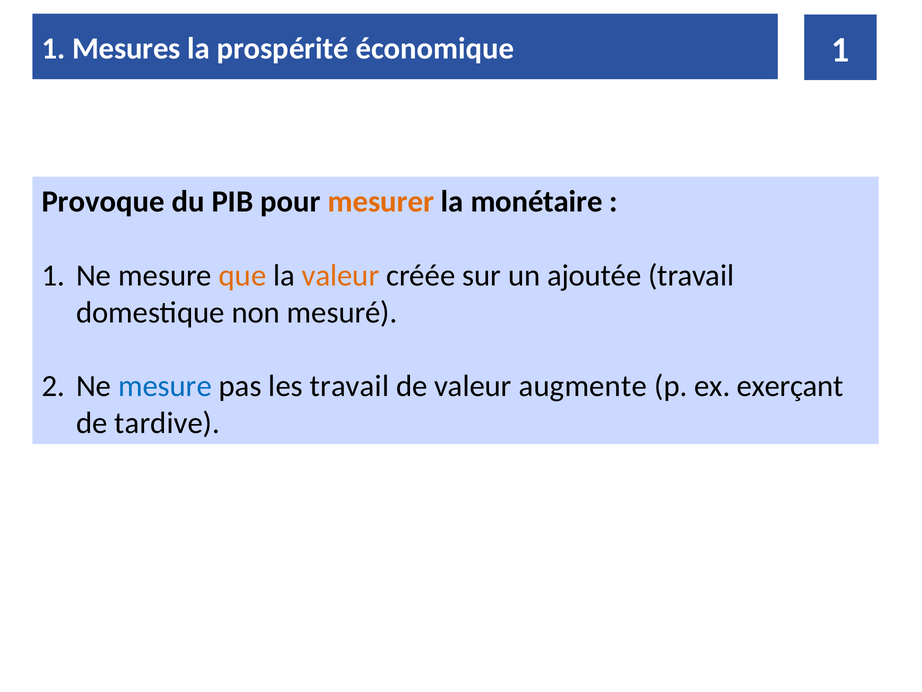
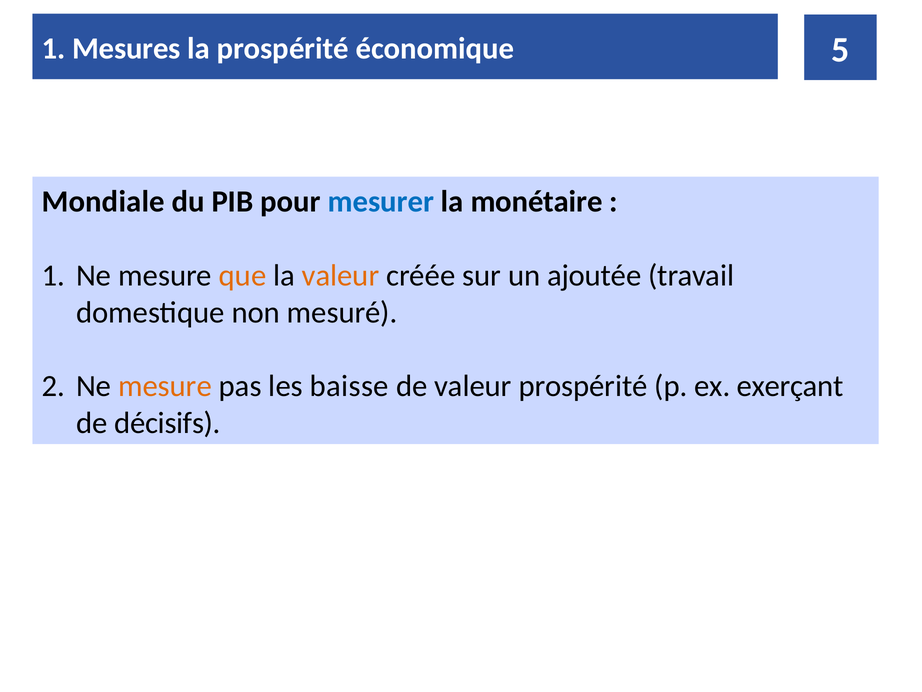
économique 1: 1 -> 5
Provoque: Provoque -> Mondiale
mesurer colour: orange -> blue
mesure at (165, 386) colour: blue -> orange
les travail: travail -> baisse
valeur augmente: augmente -> prospérité
tardive: tardive -> décisifs
